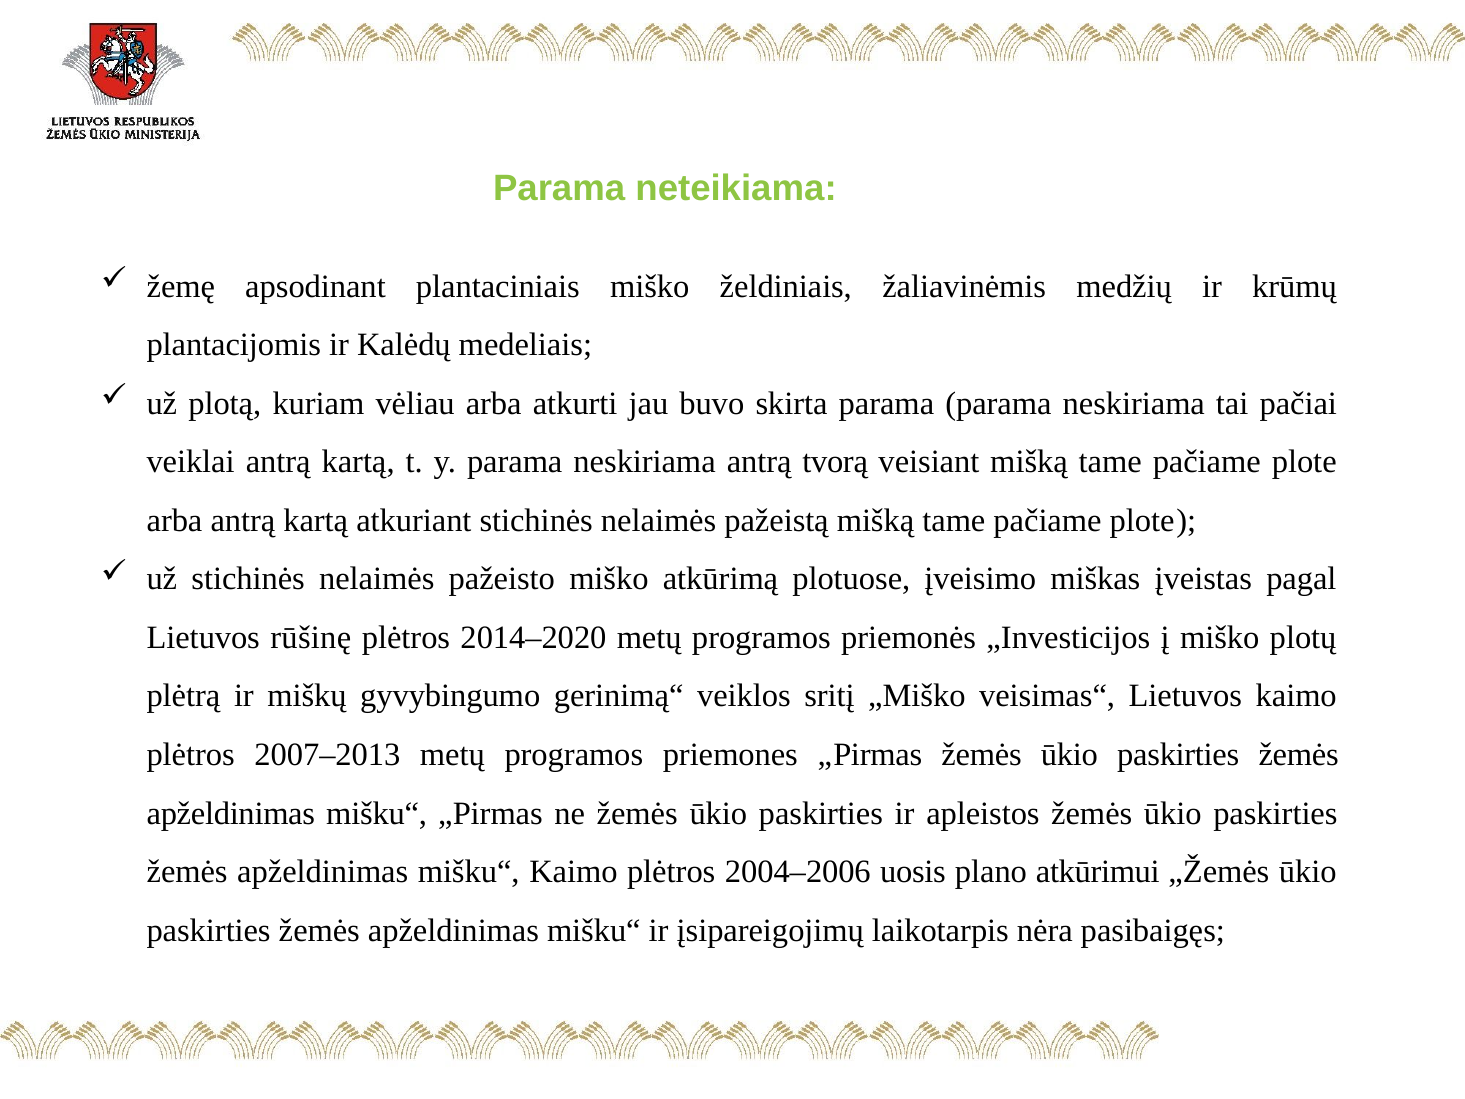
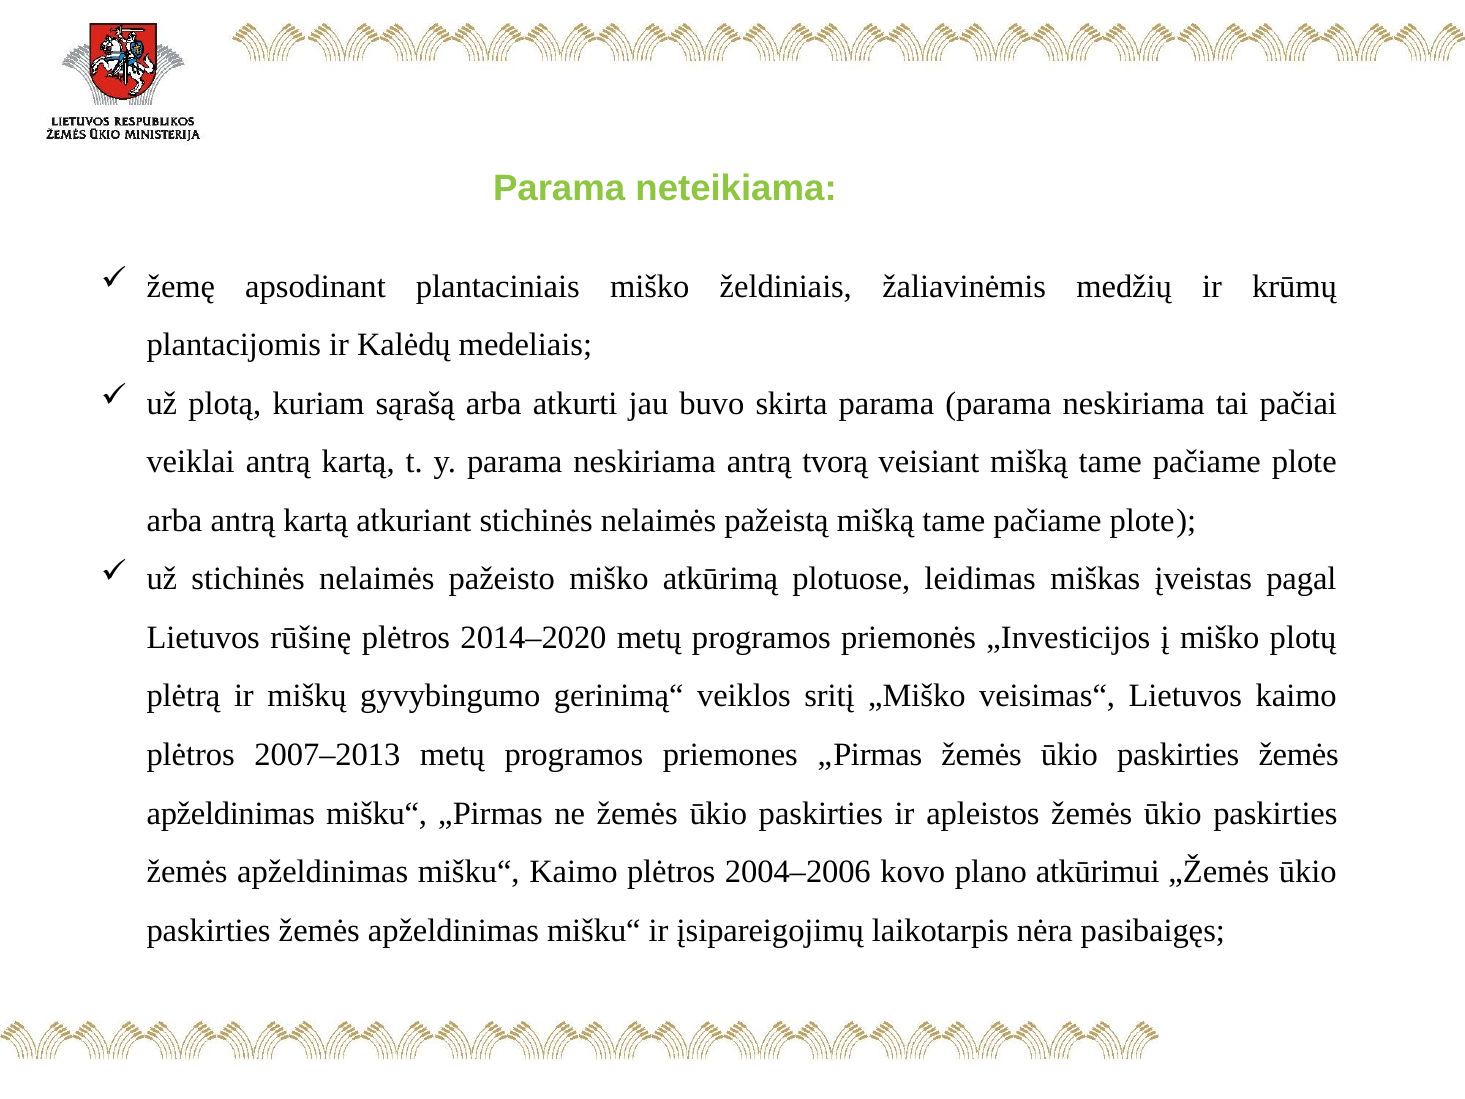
vėliau: vėliau -> sąrašą
įveisimo: įveisimo -> leidimas
uosis: uosis -> kovo
